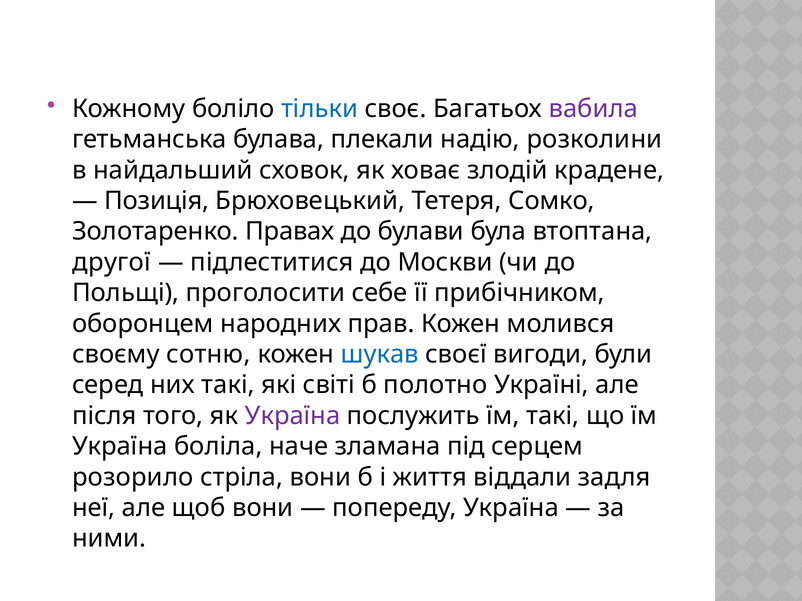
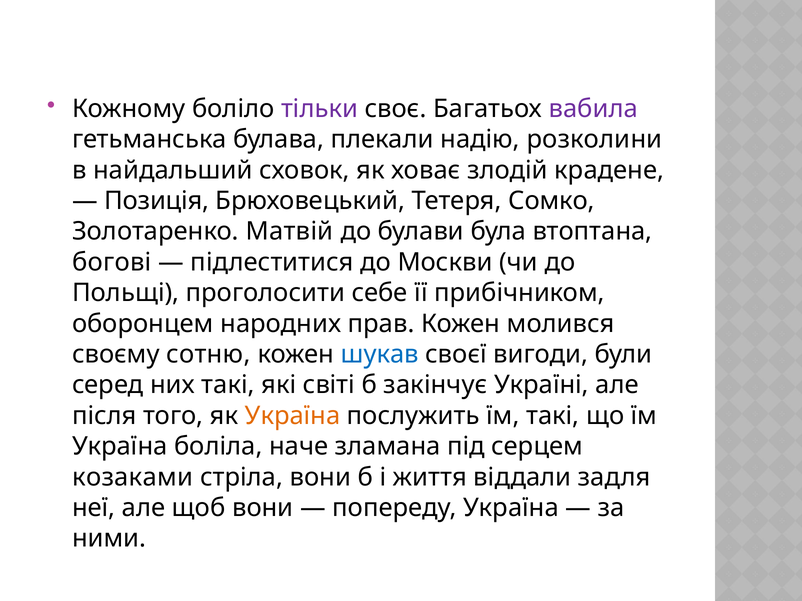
тільки colour: blue -> purple
Правах: Правах -> Матвій
другої: другої -> богові
полотно: полотно -> закінчує
Україна at (293, 416) colour: purple -> orange
розорило: розорило -> козаками
